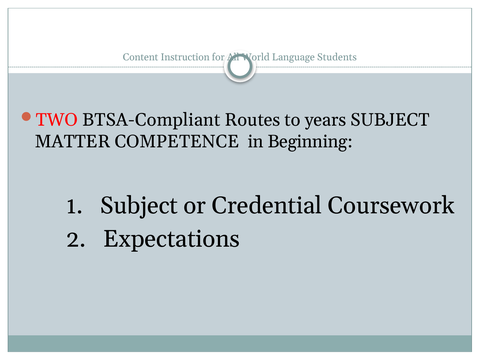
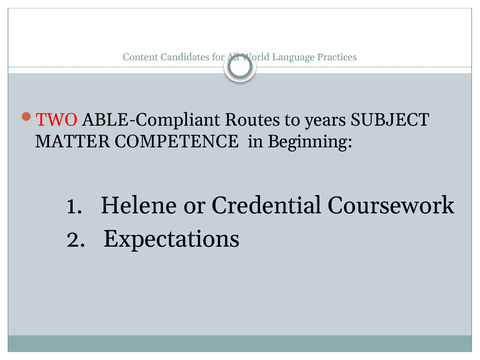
Instruction: Instruction -> Candidates
Students: Students -> Practices
BTSA-Compliant: BTSA-Compliant -> ABLE-Compliant
1 Subject: Subject -> Helene
